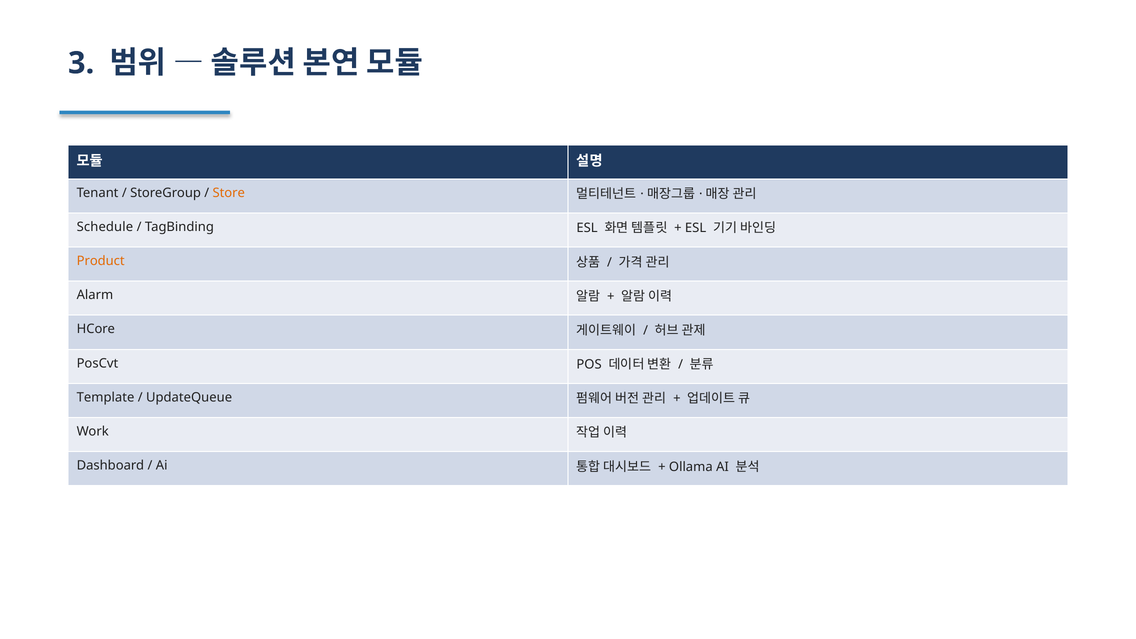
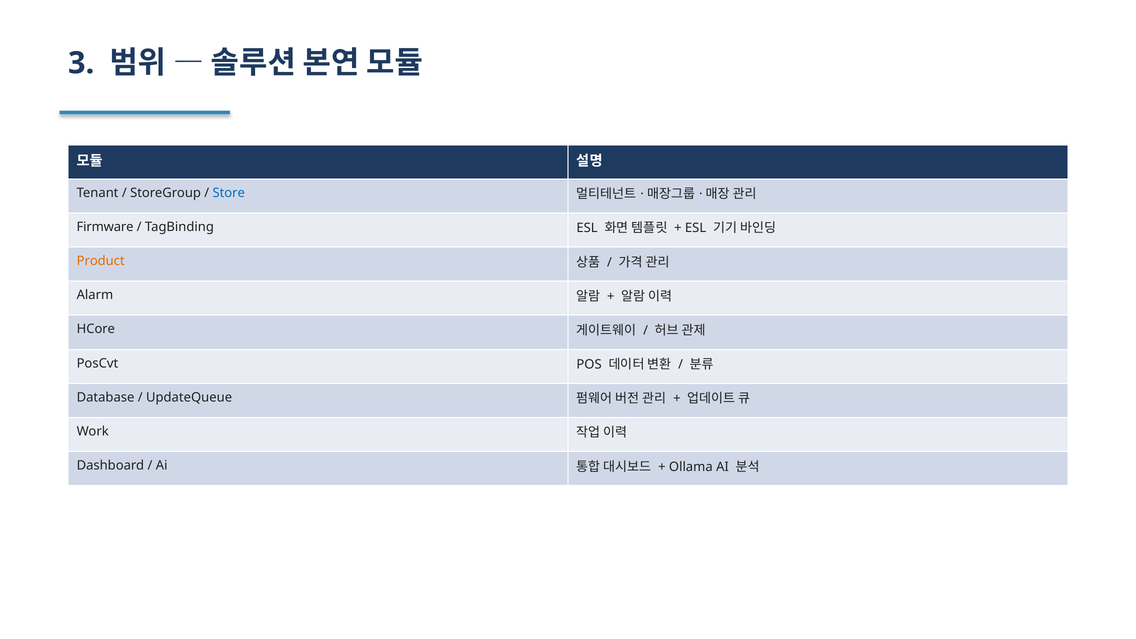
Store colour: orange -> blue
Schedule: Schedule -> Firmware
Template: Template -> Database
